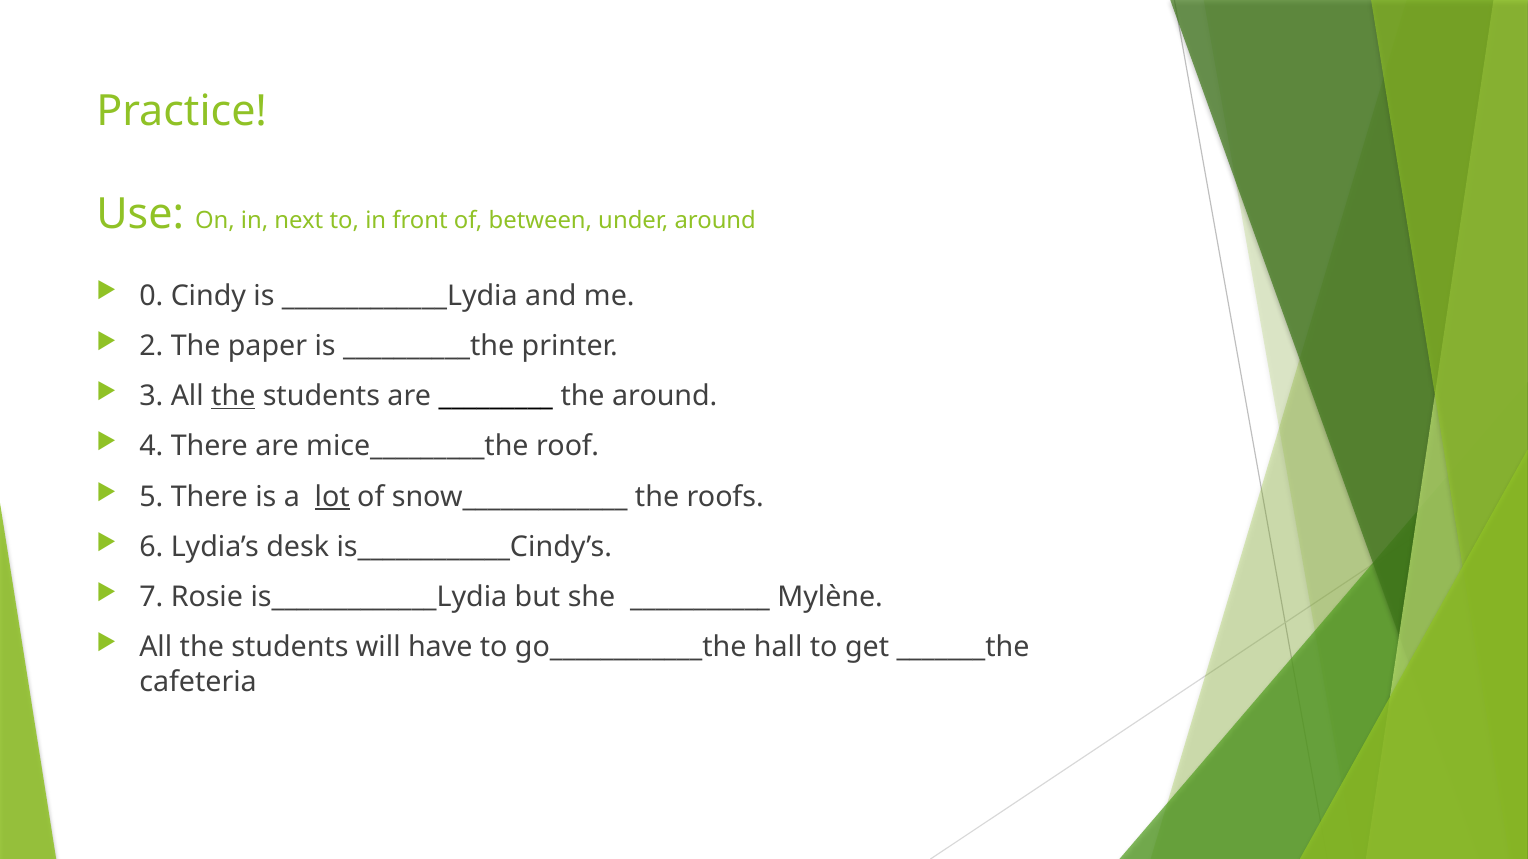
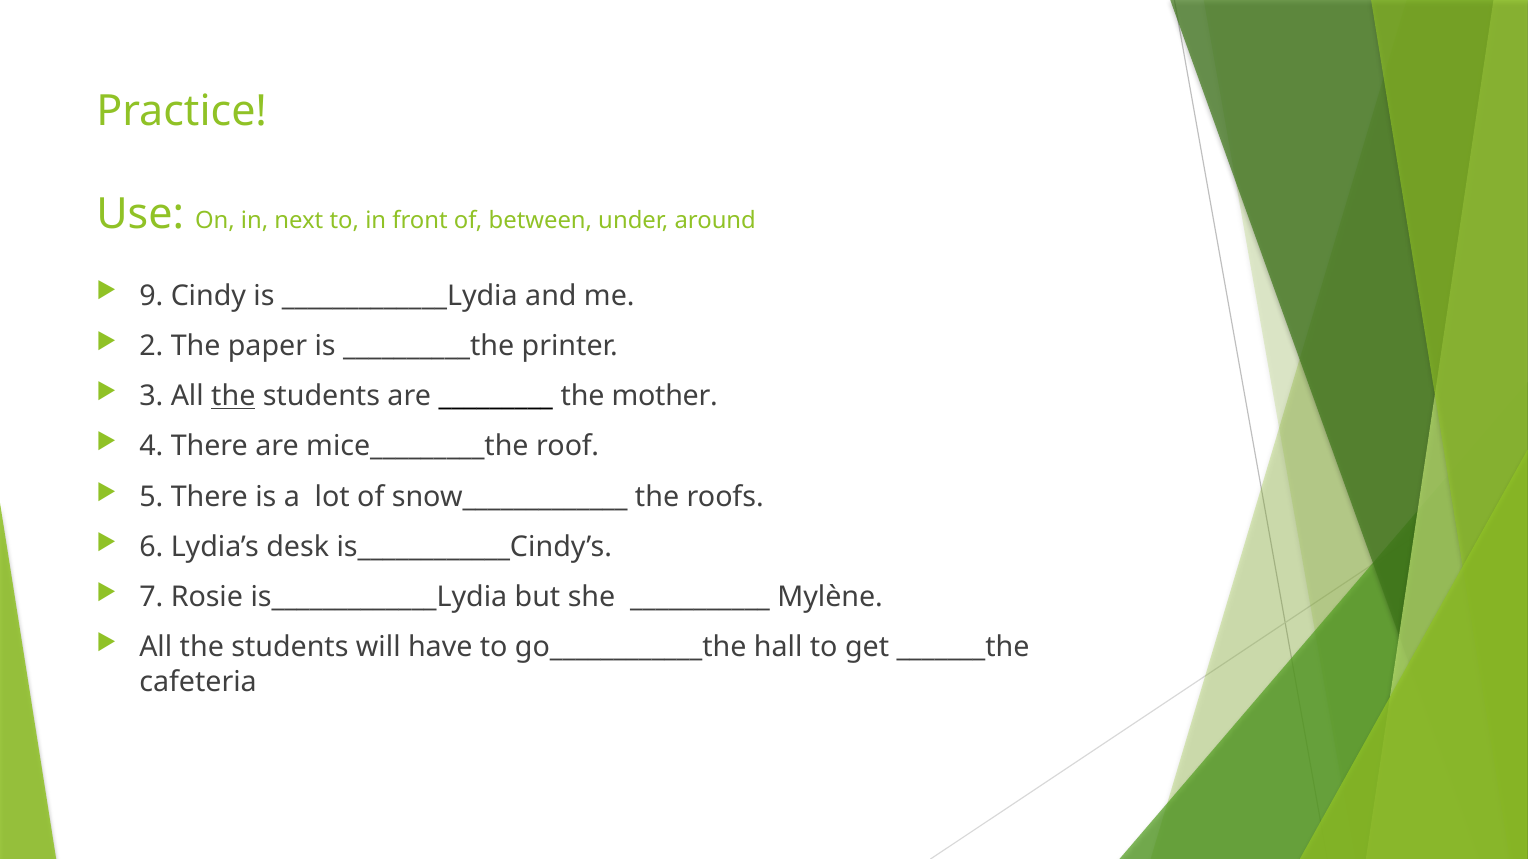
0: 0 -> 9
the around: around -> mother
lot underline: present -> none
